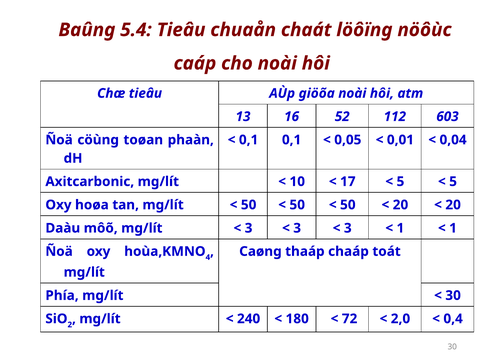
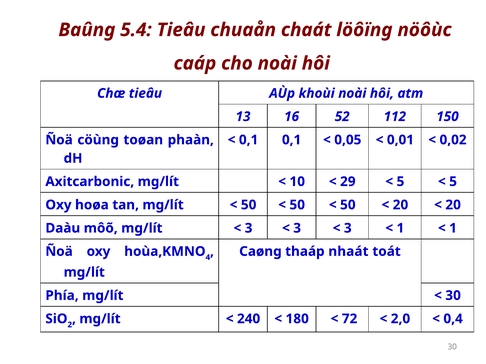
giöõa: giöõa -> khoùi
603: 603 -> 150
0,04: 0,04 -> 0,02
17: 17 -> 29
chaáp: chaáp -> nhaát
